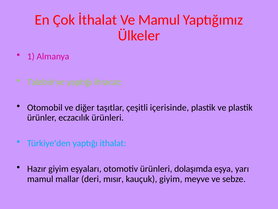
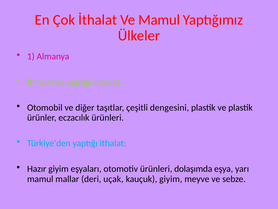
Talebin'ye: Talebin'ye -> İhracat'ye
içerisinde: içerisinde -> dengesini
mısır: mısır -> uçak
